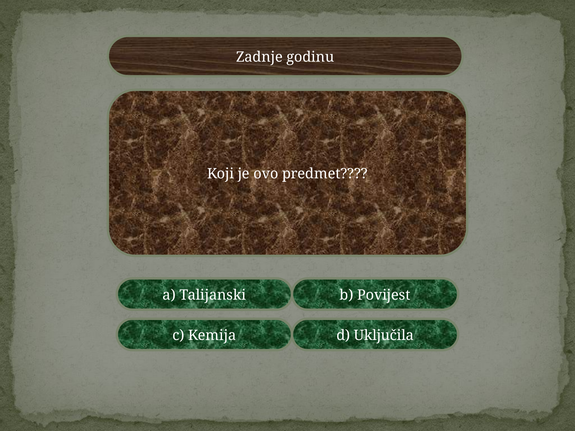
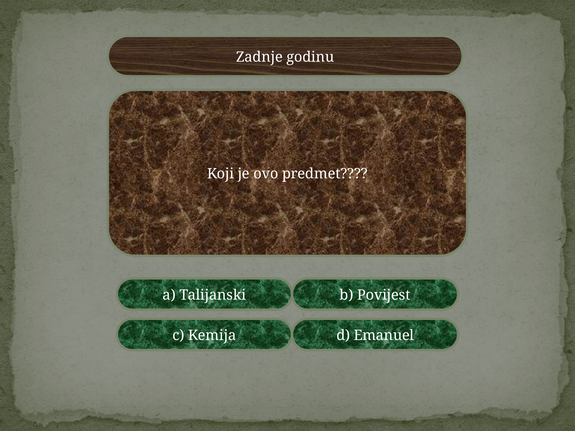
Uključila: Uključila -> Emanuel
